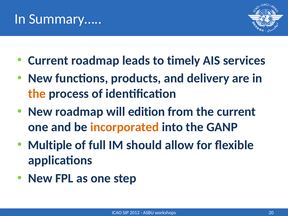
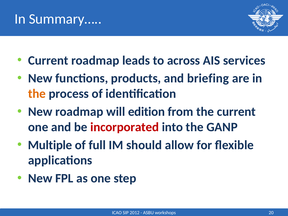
timely: timely -> across
delivery: delivery -> briefing
incorporated colour: orange -> red
